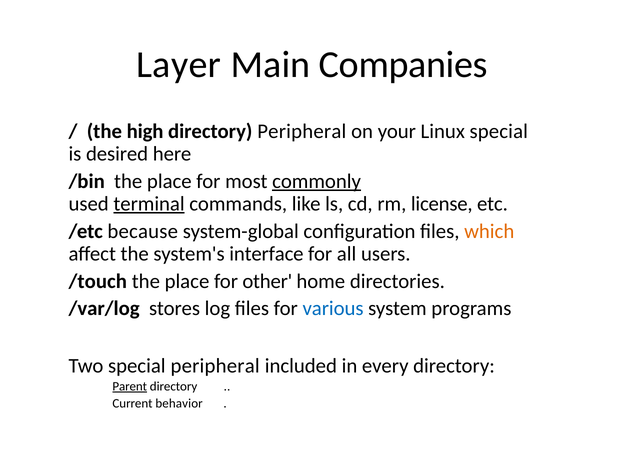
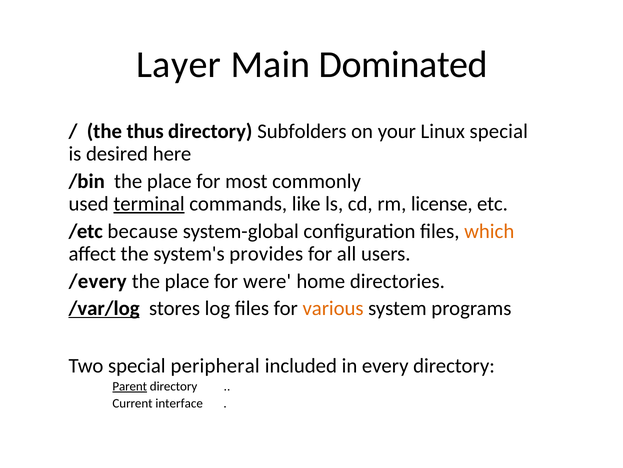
Companies: Companies -> Dominated
high: high -> thus
directory Peripheral: Peripheral -> Subfolders
commonly underline: present -> none
interface: interface -> provides
/touch: /touch -> /every
other: other -> were
/var/log underline: none -> present
various colour: blue -> orange
behavior: behavior -> interface
